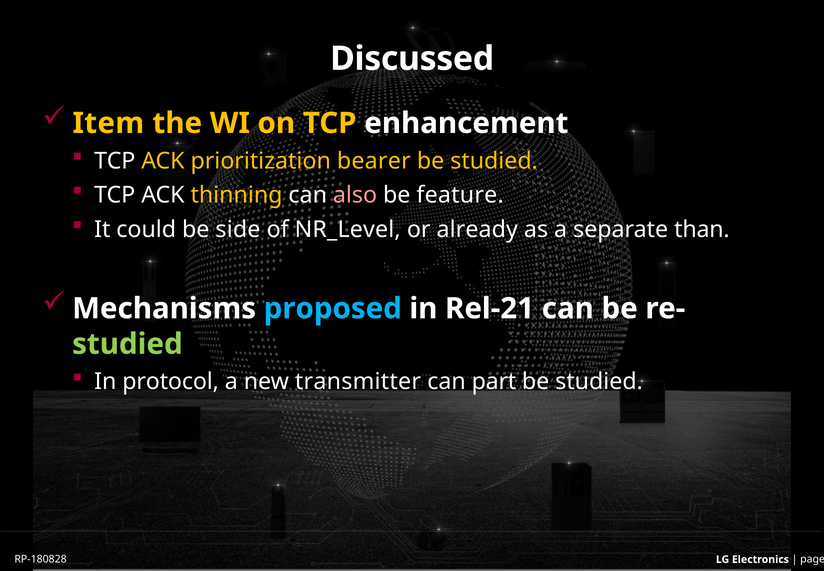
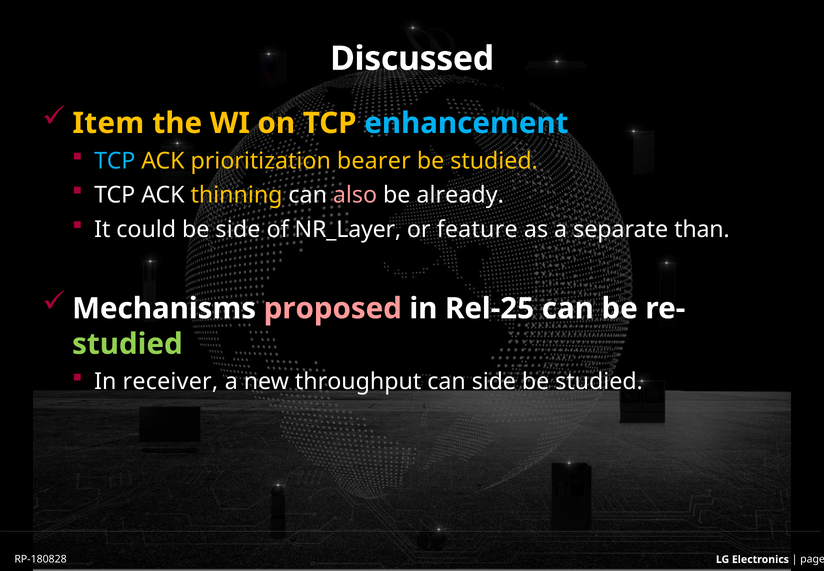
enhancement colour: white -> light blue
TCP at (115, 161) colour: white -> light blue
feature: feature -> already
NR_Level: NR_Level -> NR_Layer
already: already -> feature
proposed colour: light blue -> pink
Rel-21: Rel-21 -> Rel-25
protocol: protocol -> receiver
transmitter: transmitter -> throughput
can part: part -> side
